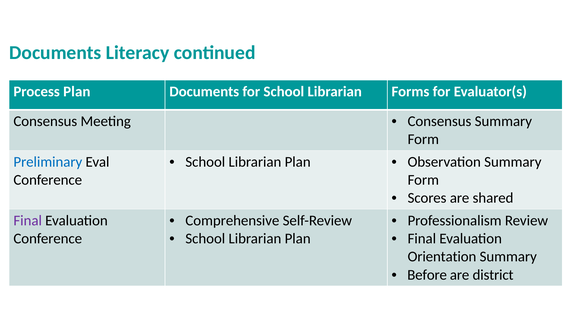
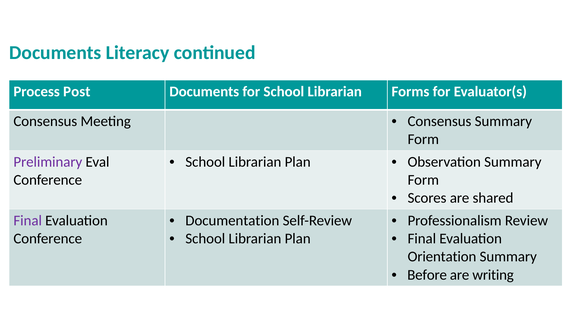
Process Plan: Plan -> Post
Preliminary colour: blue -> purple
Comprehensive: Comprehensive -> Documentation
district: district -> writing
